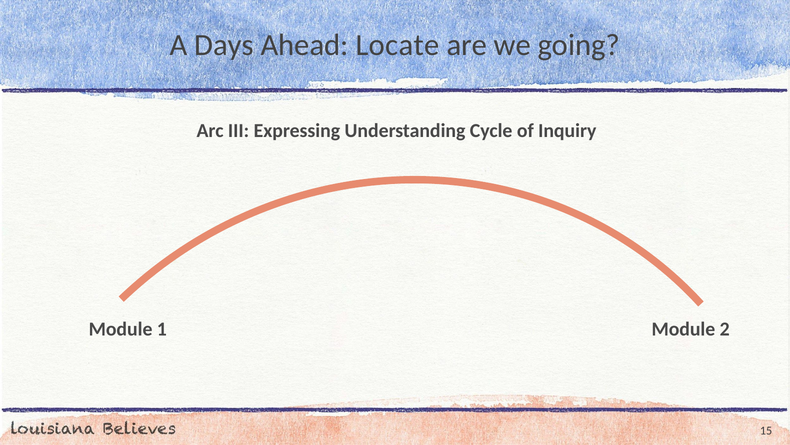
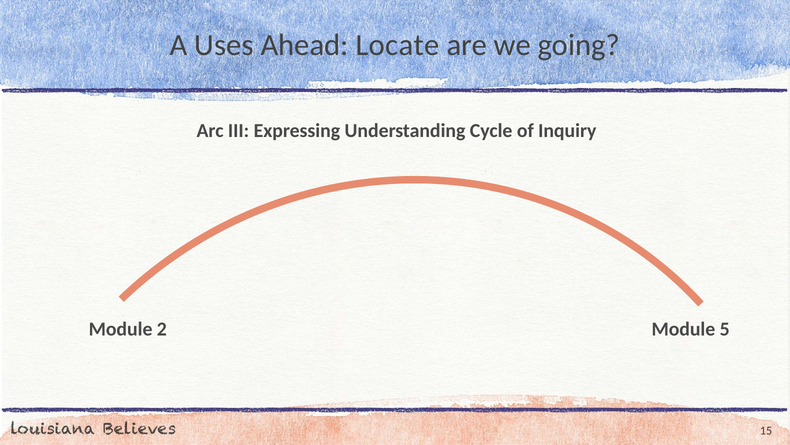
Days: Days -> Uses
1: 1 -> 2
2: 2 -> 5
